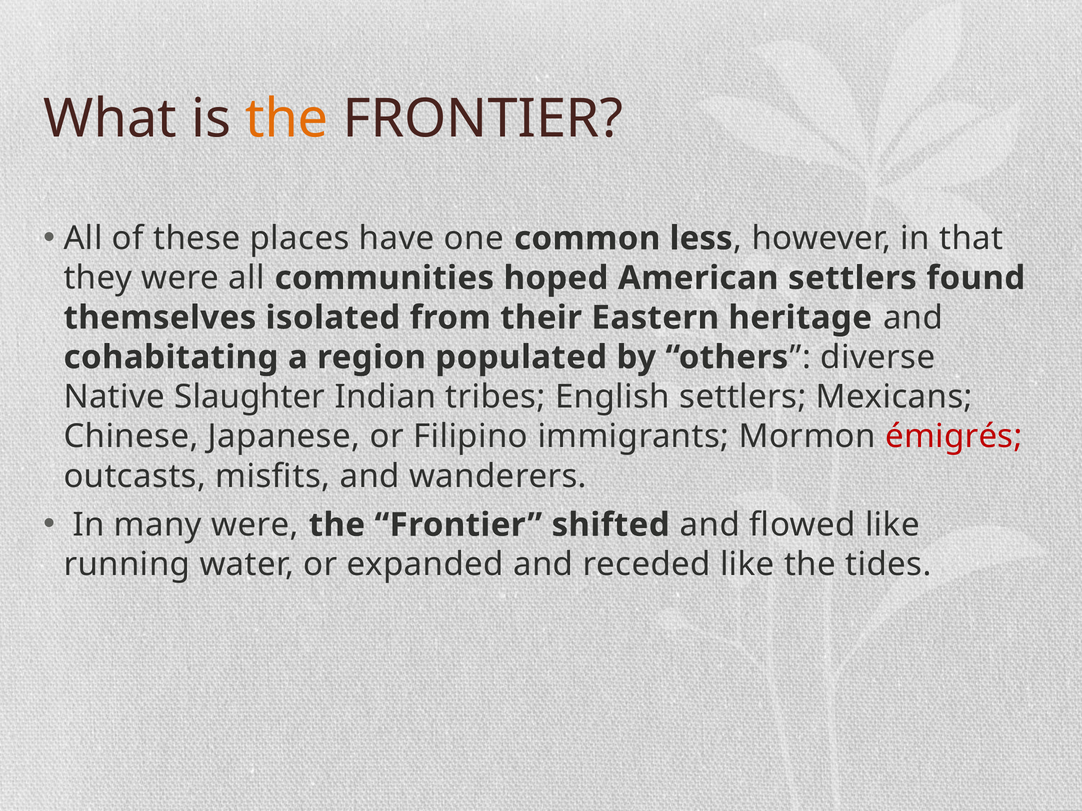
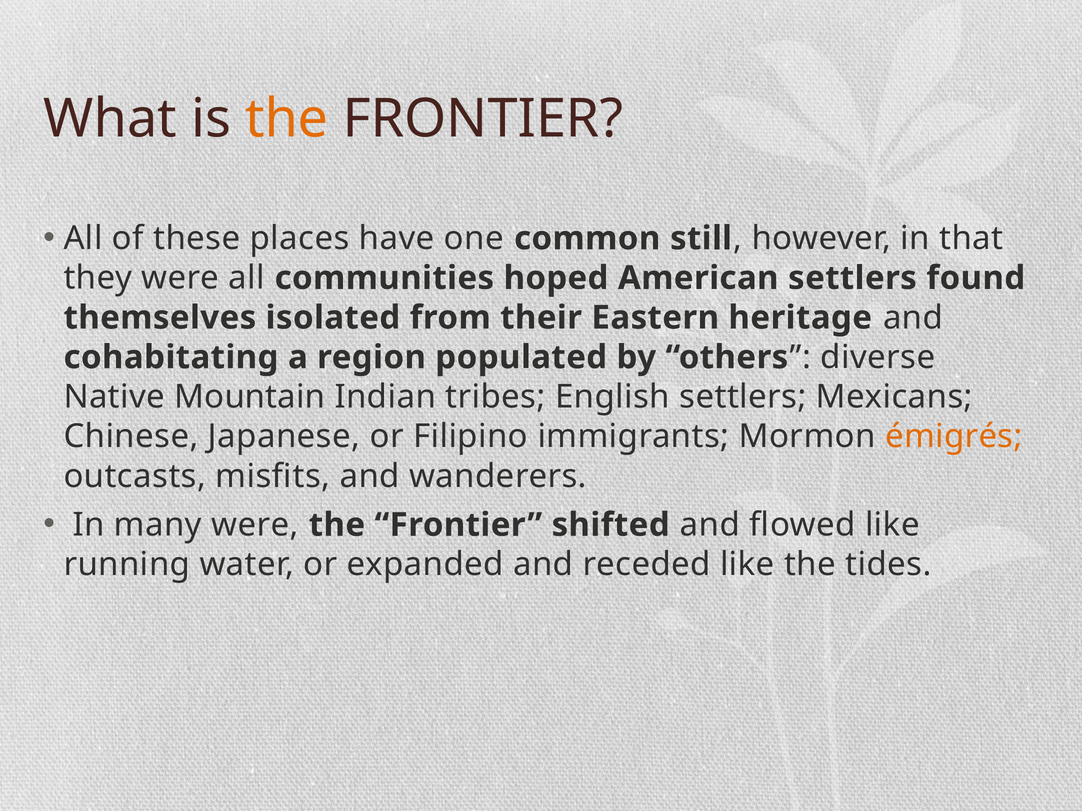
less: less -> still
Slaughter: Slaughter -> Mountain
émigrés colour: red -> orange
